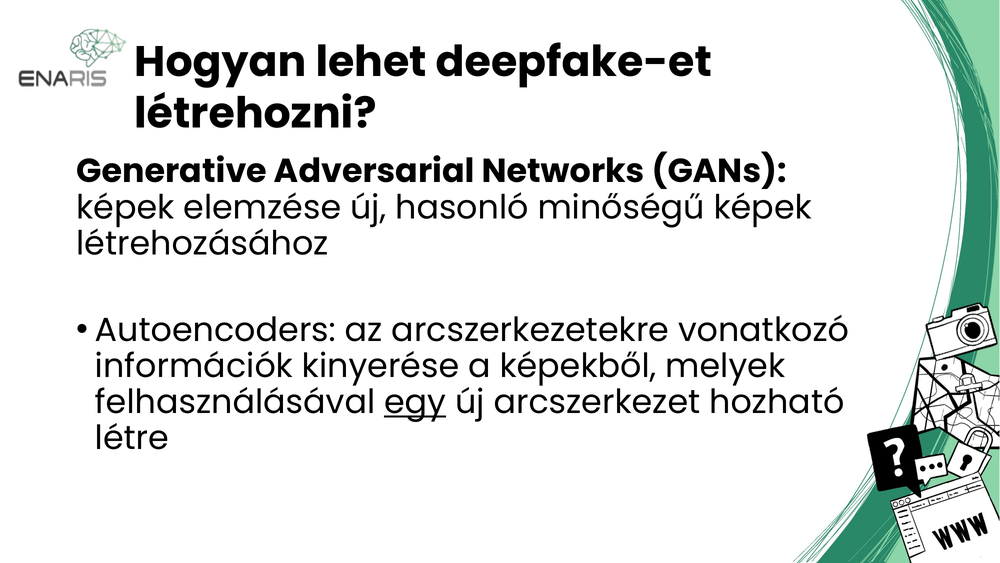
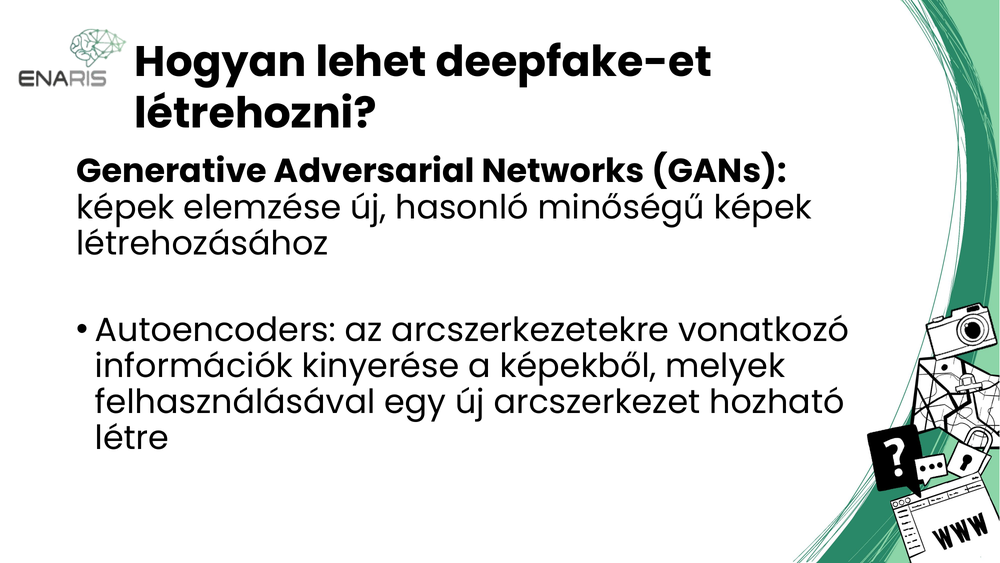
egy underline: present -> none
